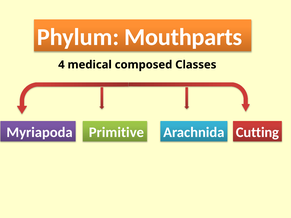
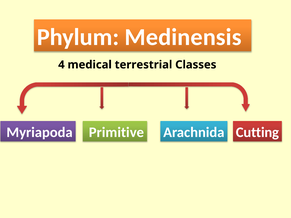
Mouthparts: Mouthparts -> Medinensis
composed: composed -> terrestrial
